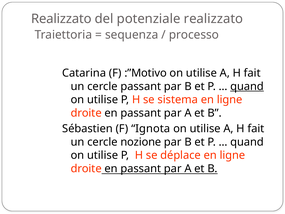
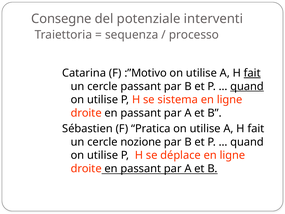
Realizzato at (61, 19): Realizzato -> Consegne
potenziale realizzato: realizzato -> interventi
fait at (252, 73) underline: none -> present
Ignota: Ignota -> Pratica
